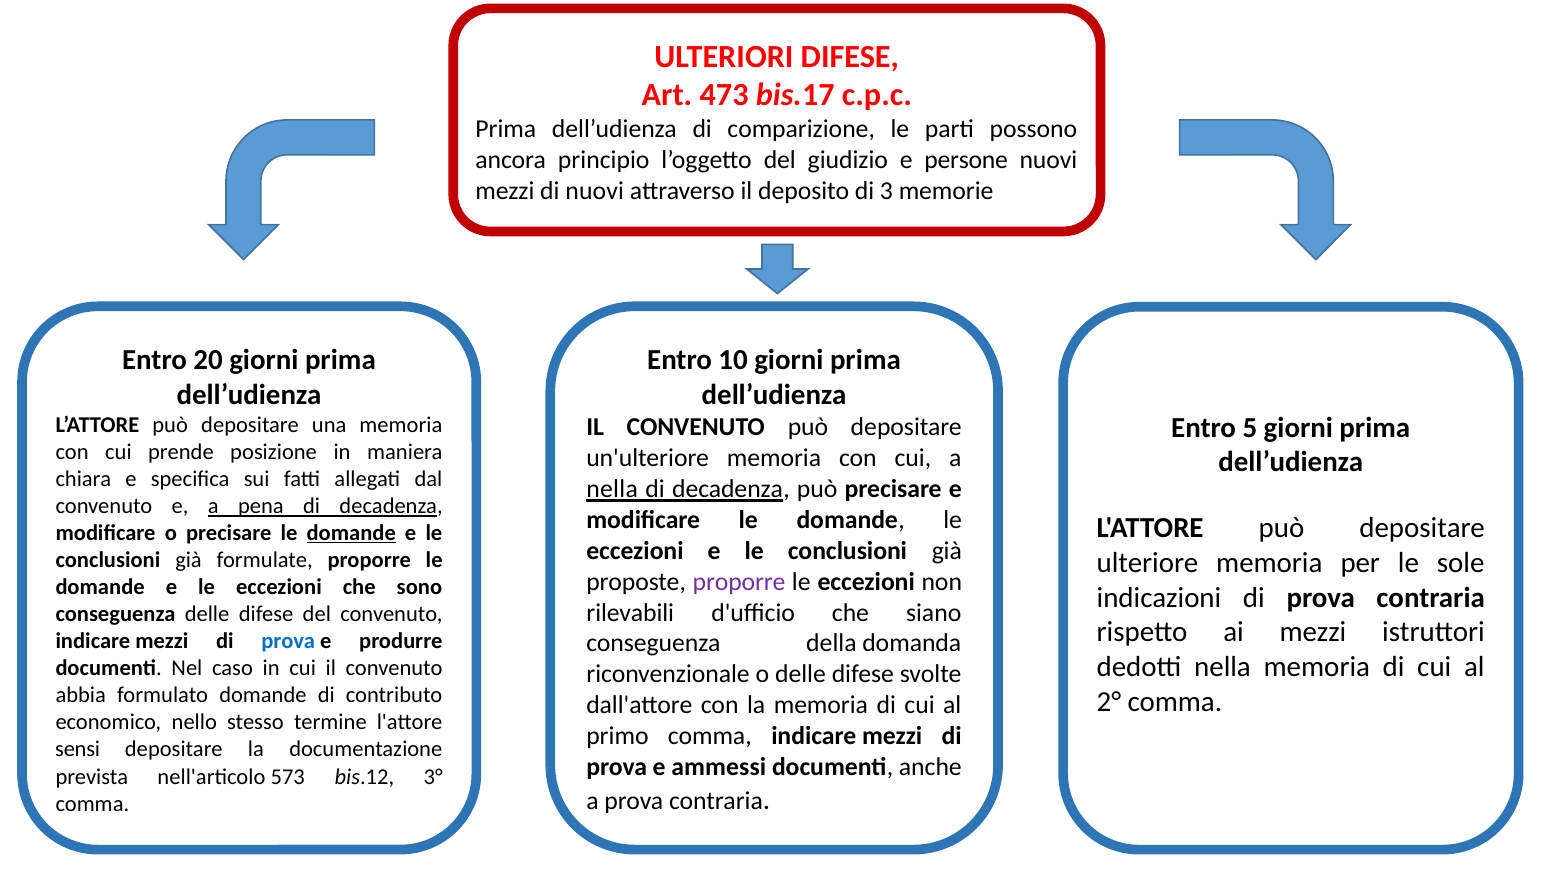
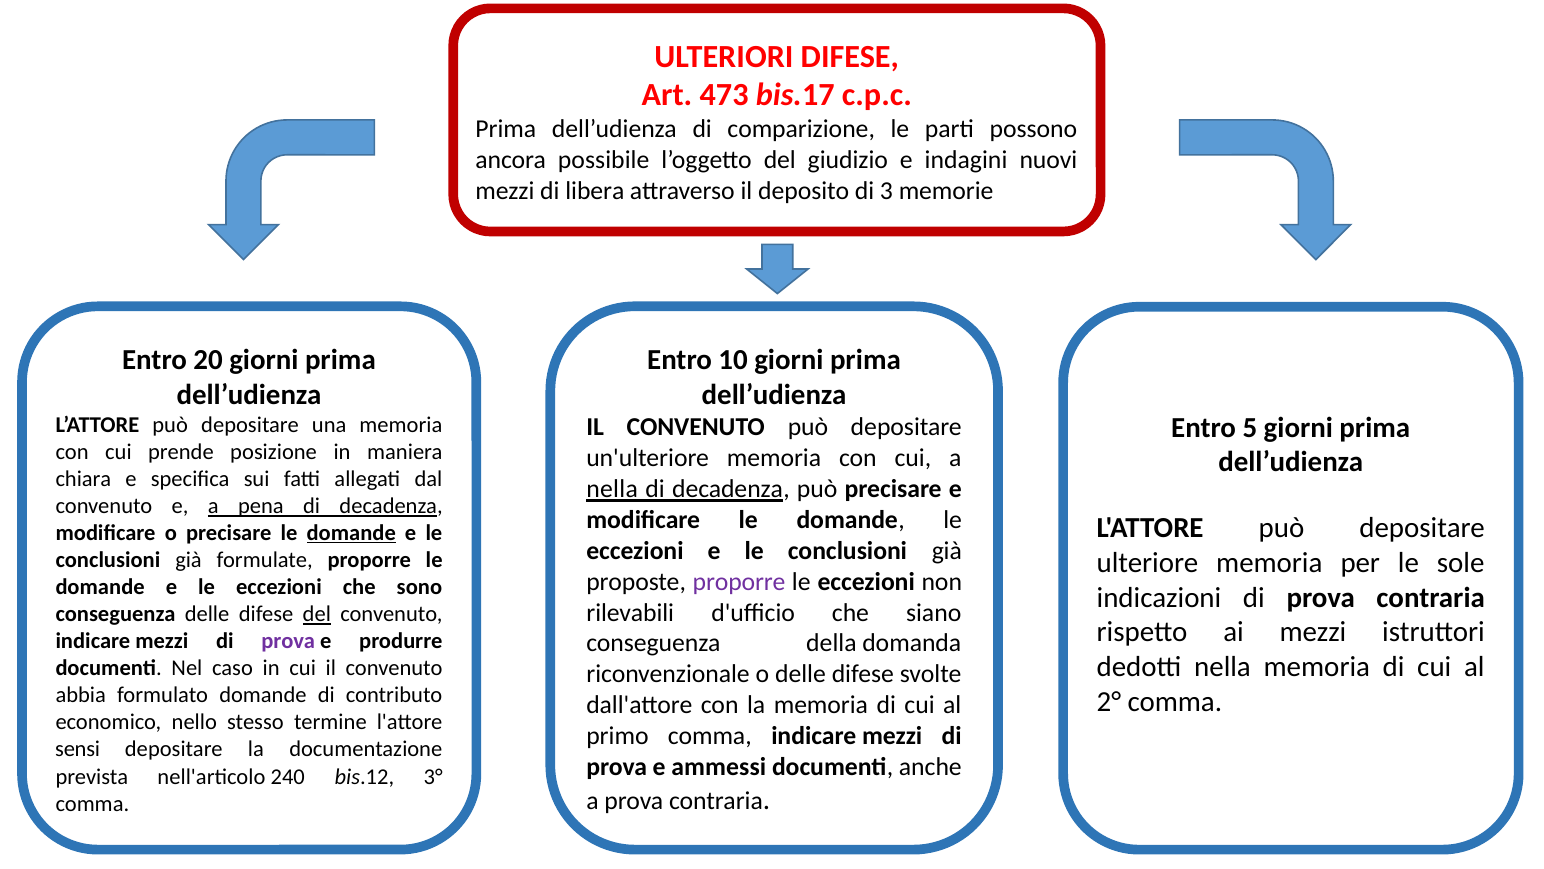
principio: principio -> possibile
persone: persone -> indagini
di nuovi: nuovi -> libera
del at (317, 614) underline: none -> present
prova at (288, 641) colour: blue -> purple
573: 573 -> 240
